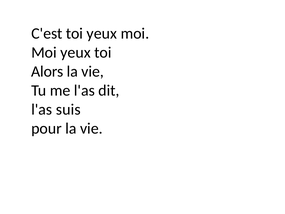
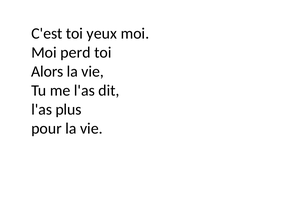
Moi yeux: yeux -> perd
suis: suis -> plus
